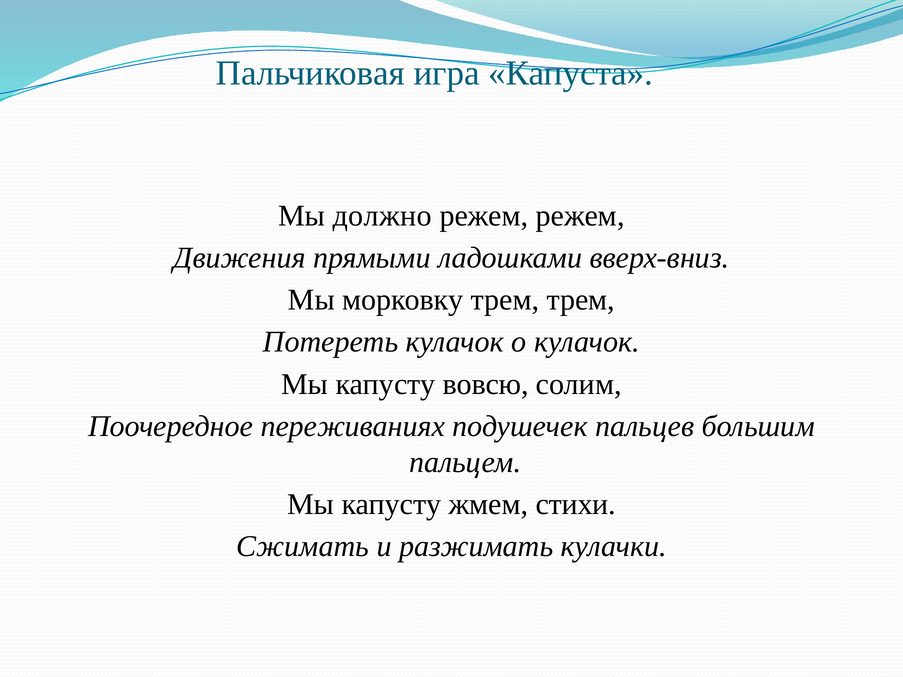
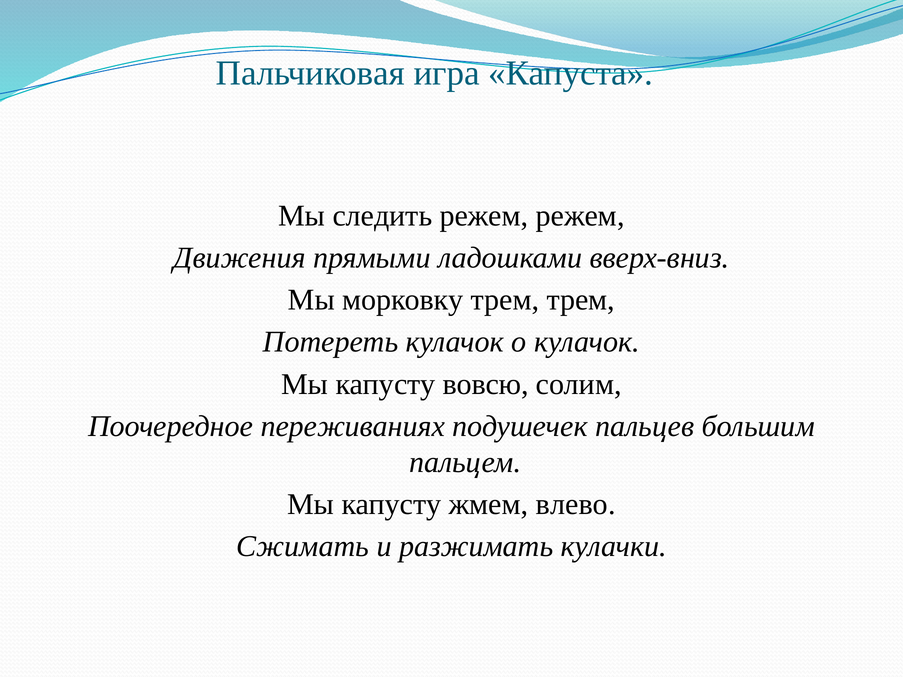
должно: должно -> следить
стихи: стихи -> влево
